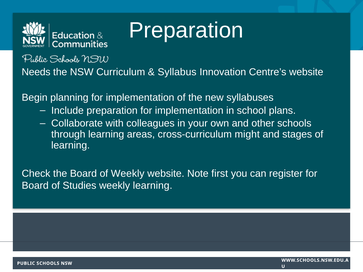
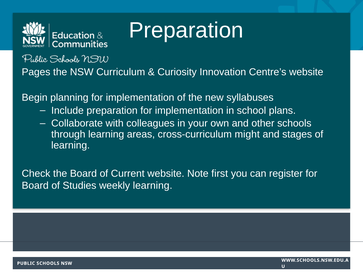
Needs: Needs -> Pages
Syllabus: Syllabus -> Curiosity
of Weekly: Weekly -> Current
